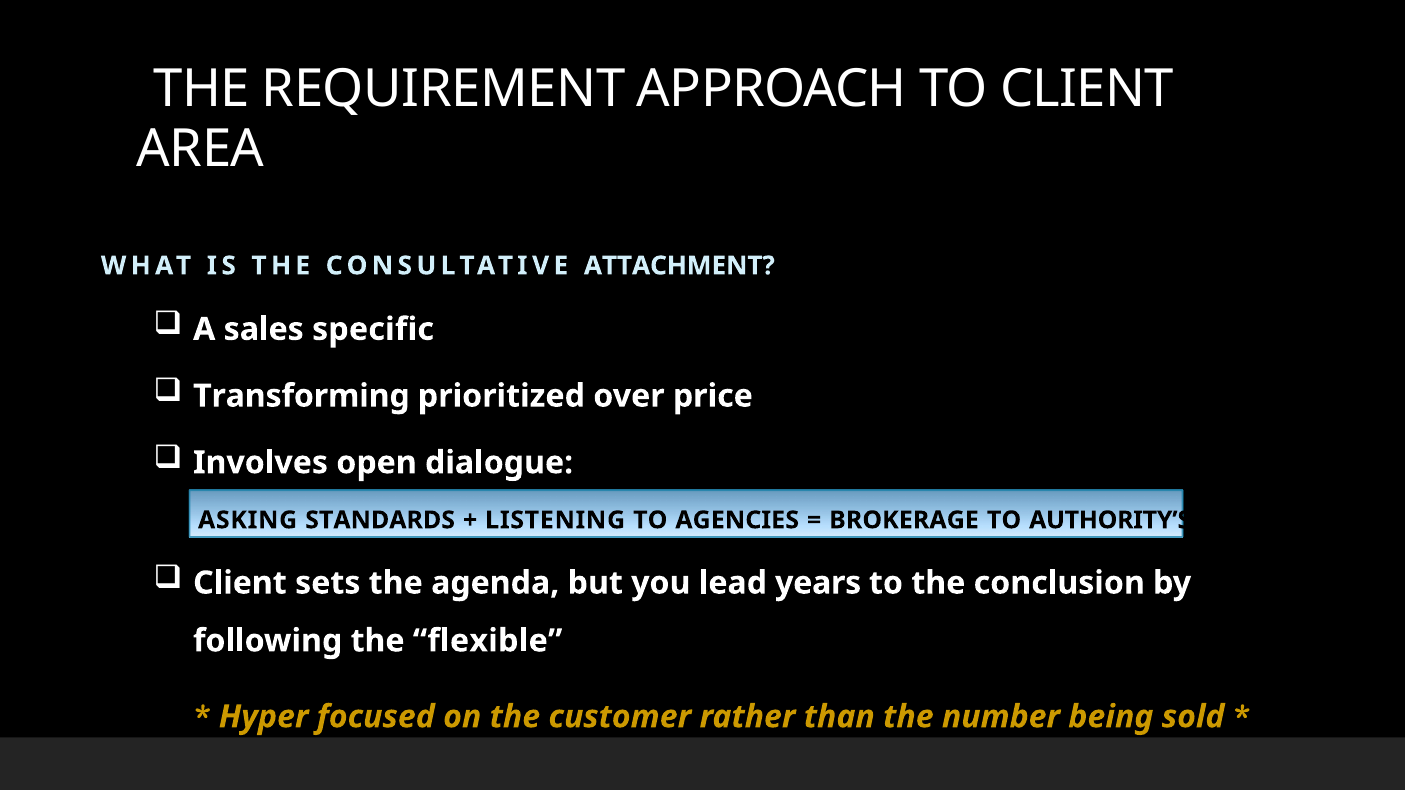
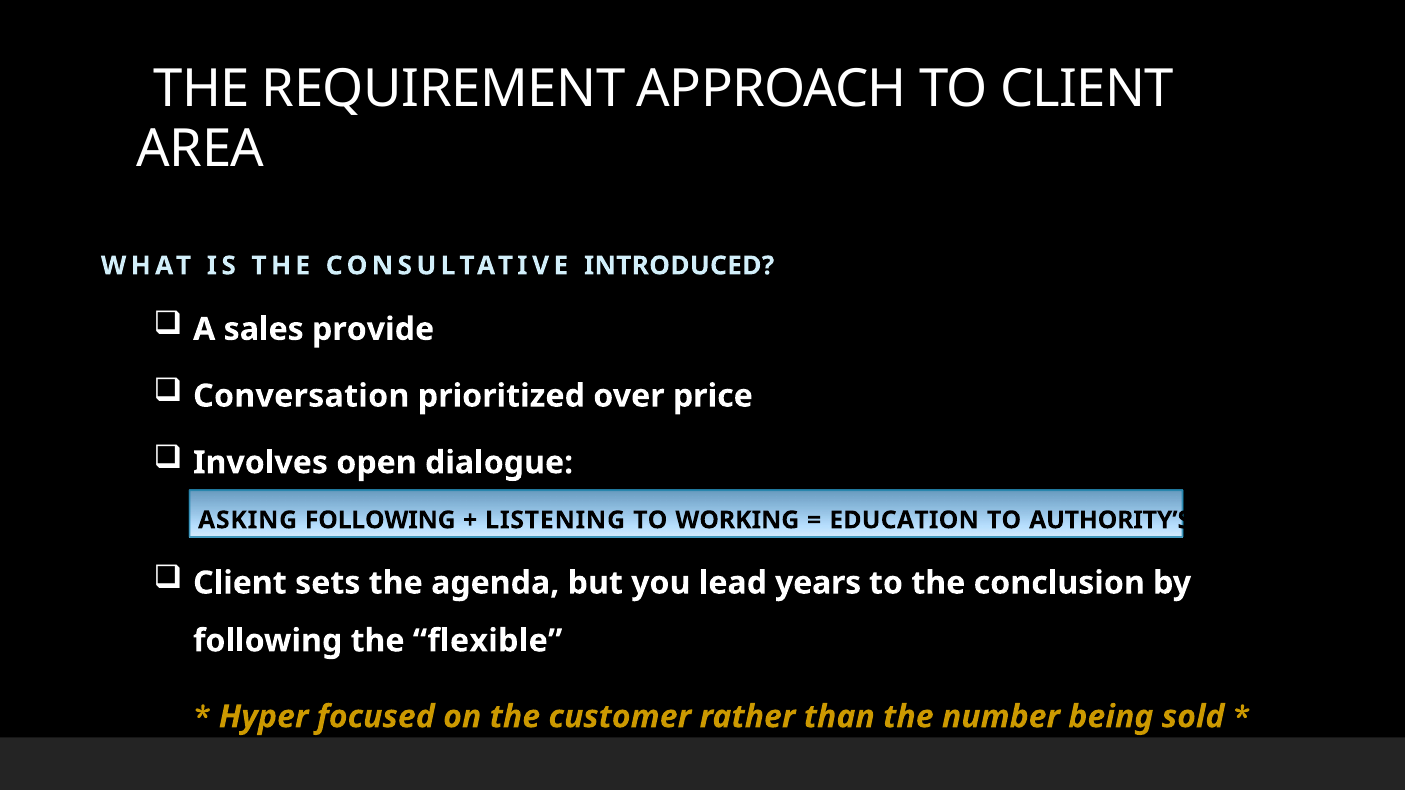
ATTACHMENT: ATTACHMENT -> INTRODUCED
specific: specific -> provide
Transforming: Transforming -> Conversation
ASKING STANDARDS: STANDARDS -> FOLLOWING
AGENCIES: AGENCIES -> WORKING
BROKERAGE: BROKERAGE -> EDUCATION
